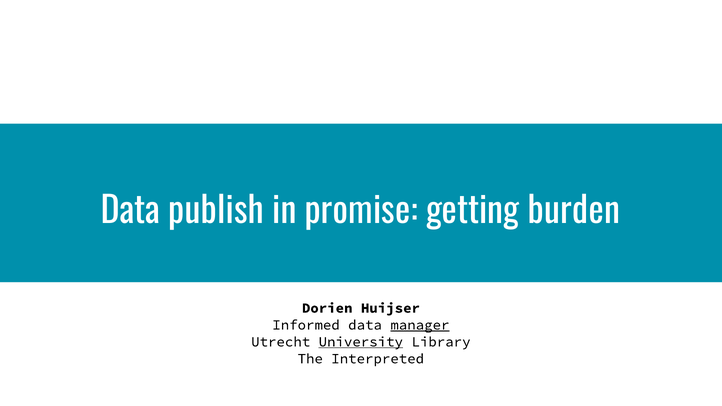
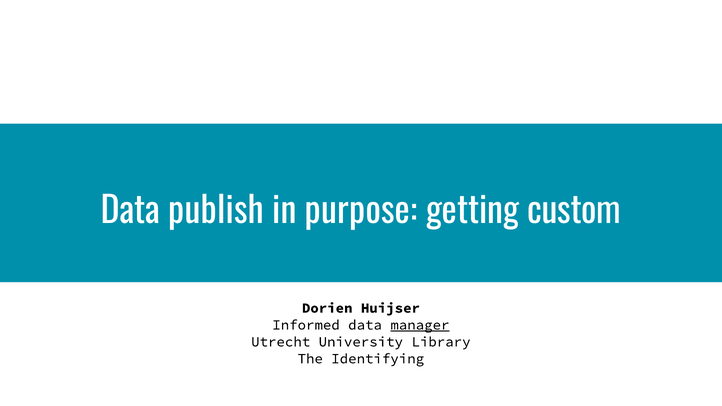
promise: promise -> purpose
burden: burden -> custom
University underline: present -> none
Interpreted: Interpreted -> Identifying
